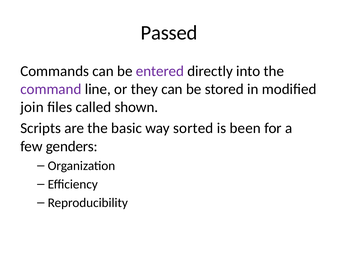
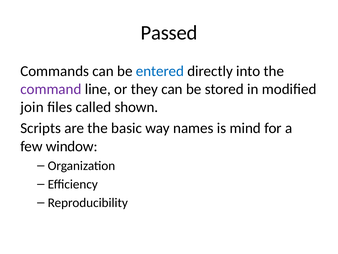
entered colour: purple -> blue
sorted: sorted -> names
been: been -> mind
genders: genders -> window
